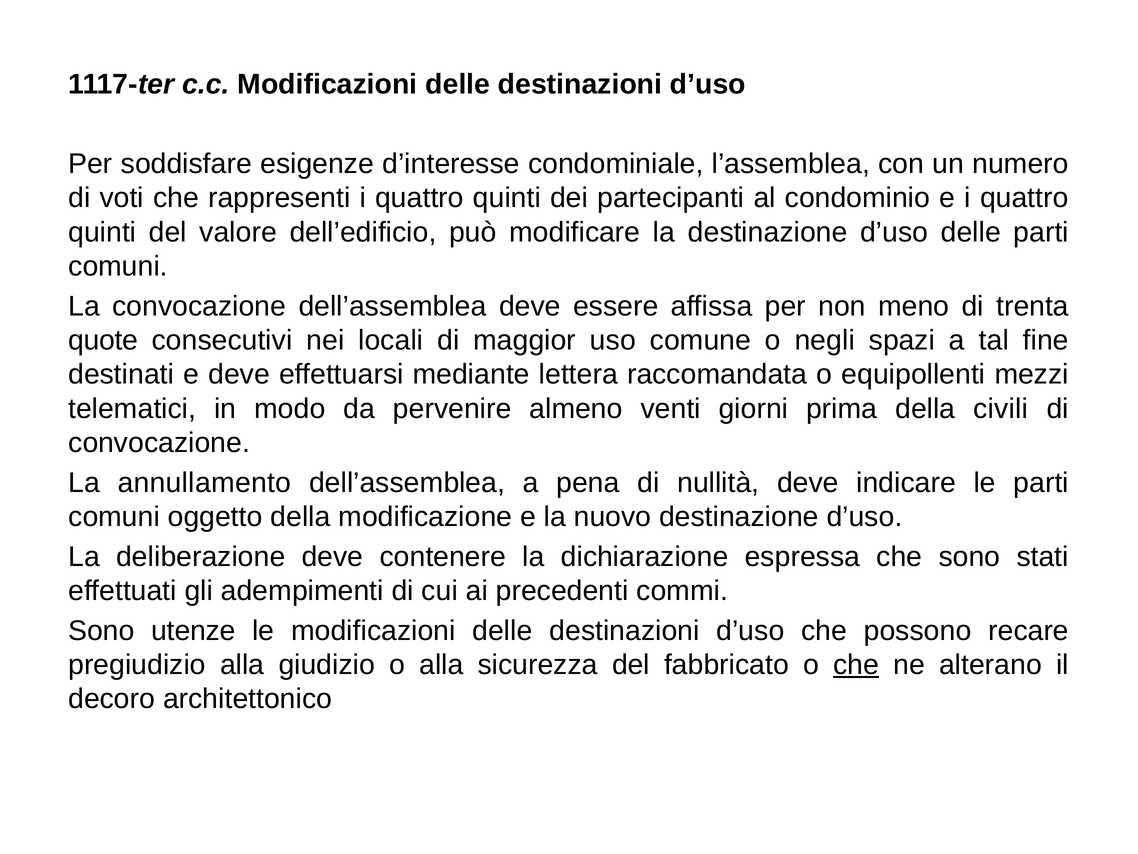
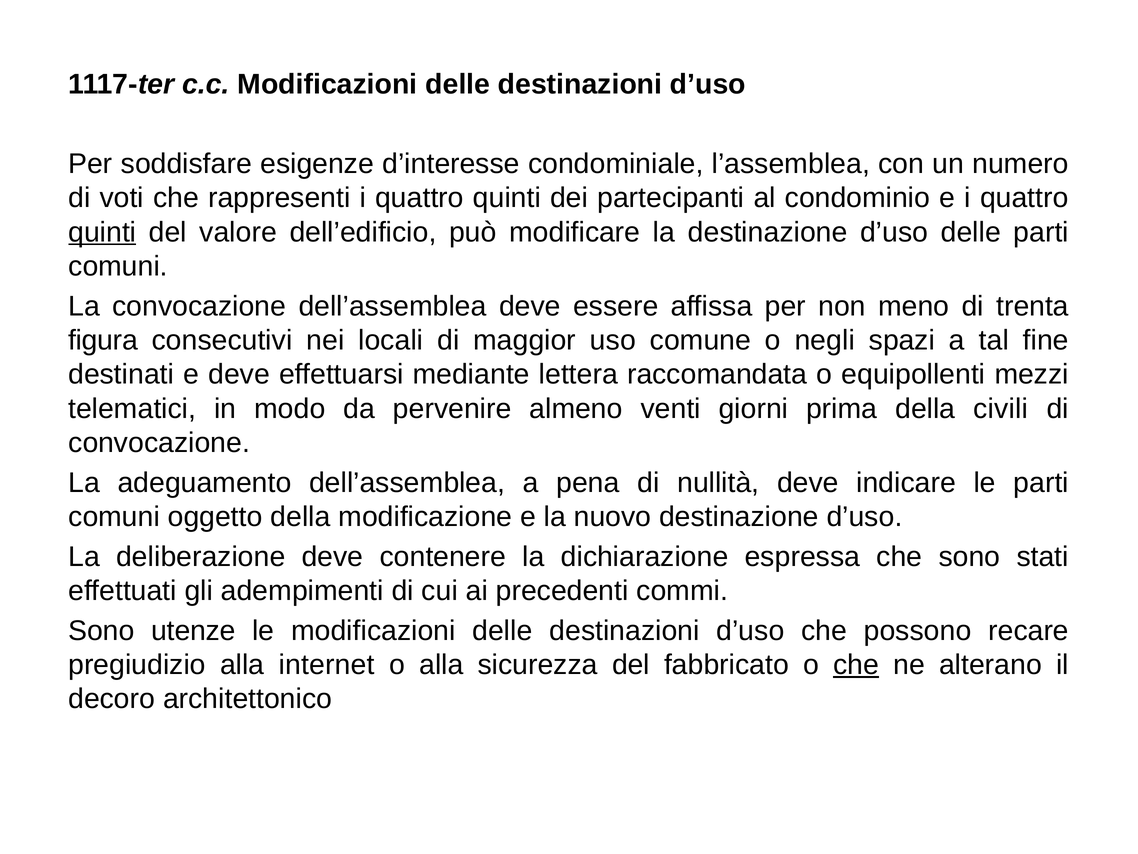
quinti at (102, 232) underline: none -> present
quote: quote -> figura
annullamento: annullamento -> adeguamento
giudizio: giudizio -> internet
